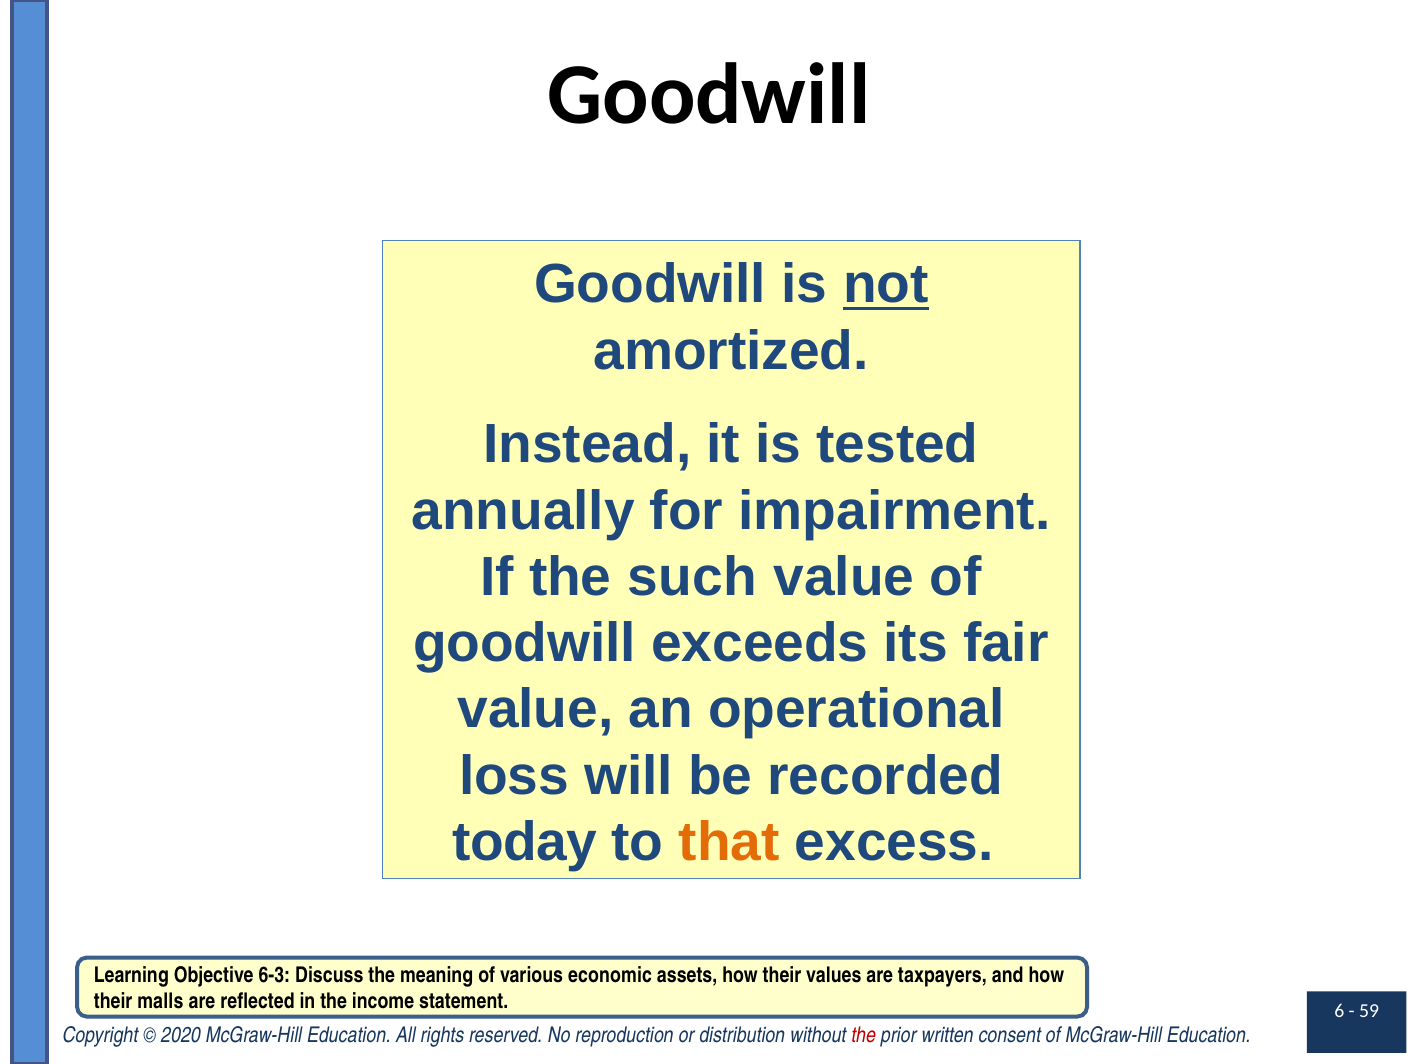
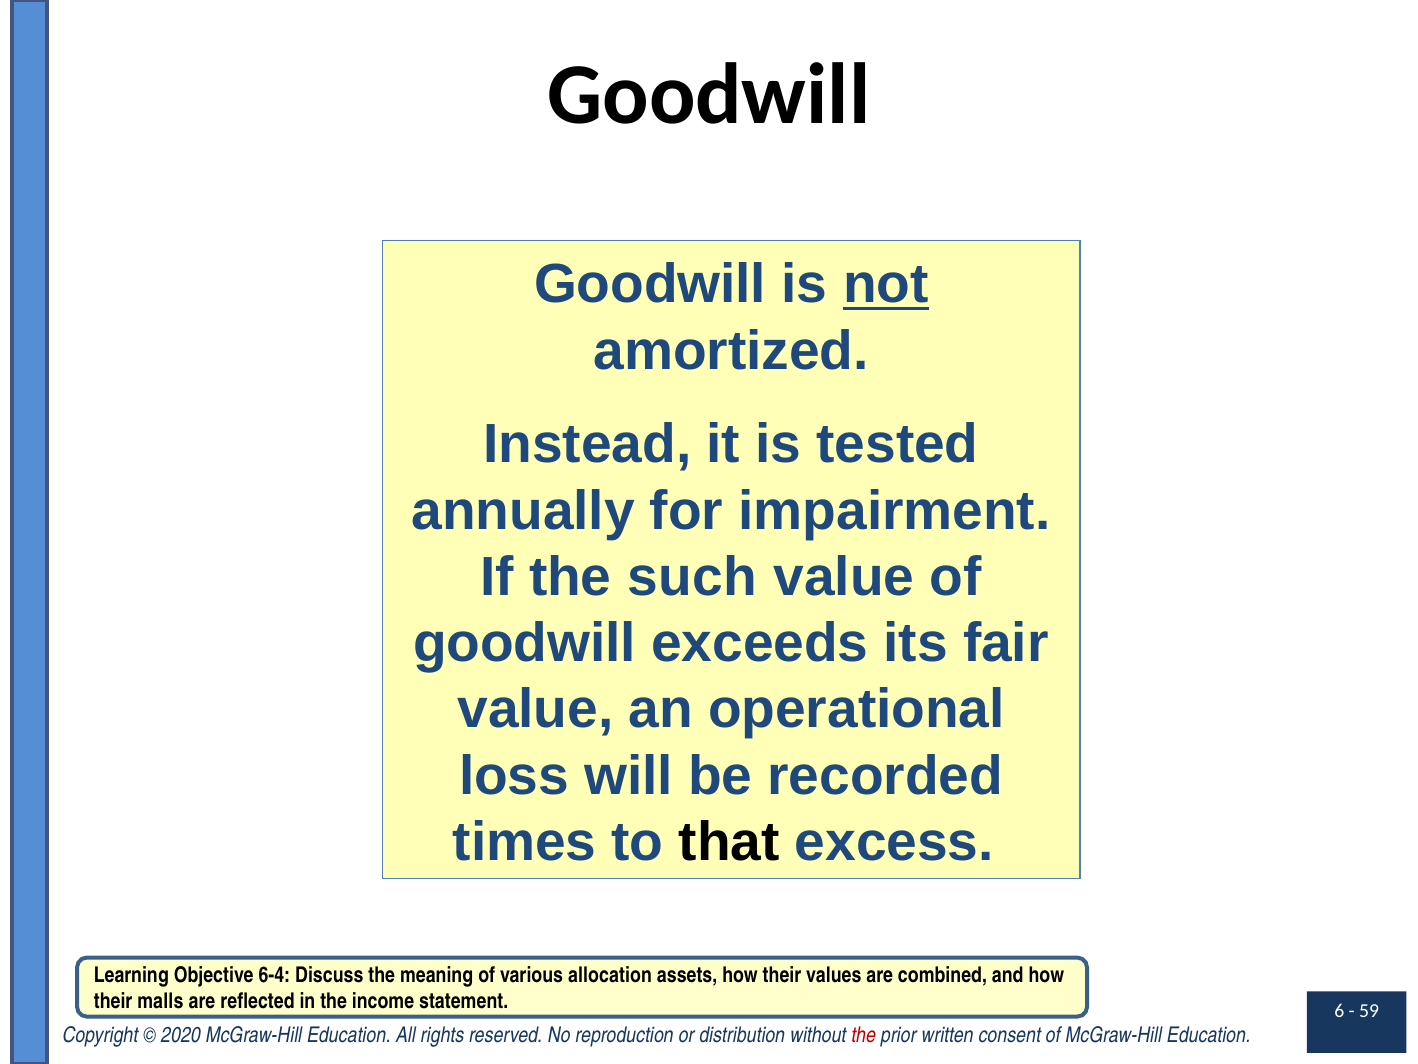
today: today -> times
that colour: orange -> black
6-3: 6-3 -> 6-4
economic: economic -> allocation
taxpayers: taxpayers -> combined
